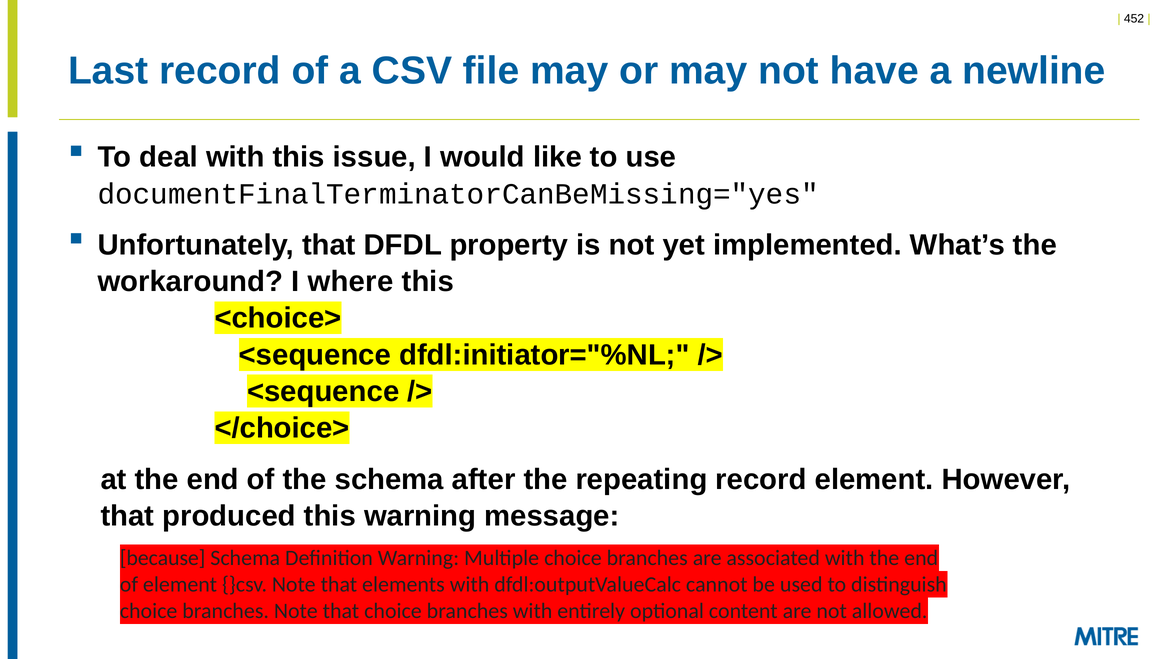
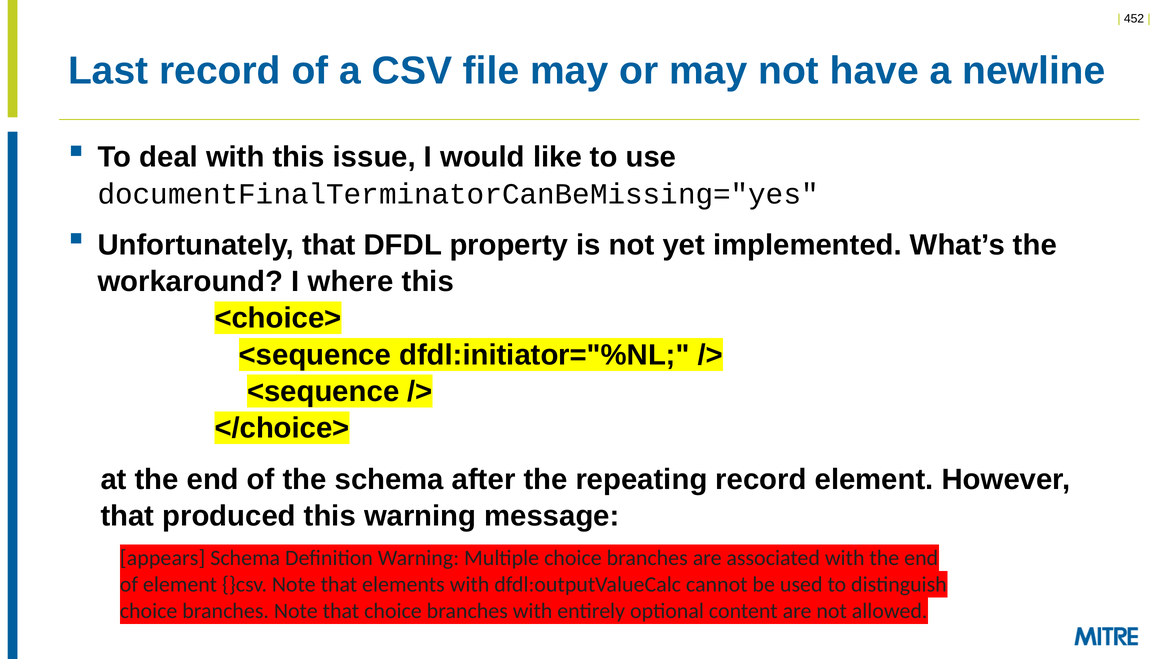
because: because -> appears
